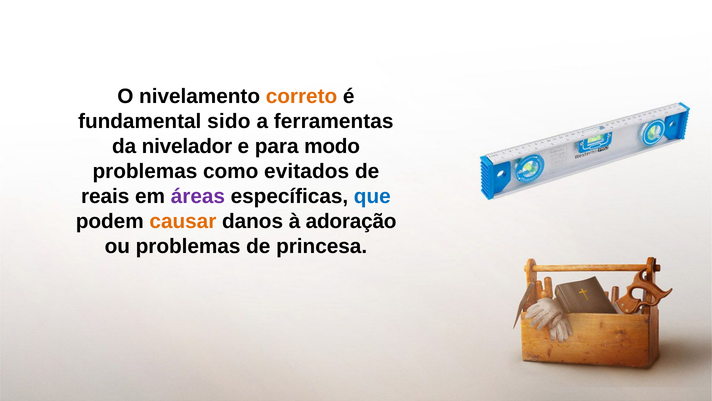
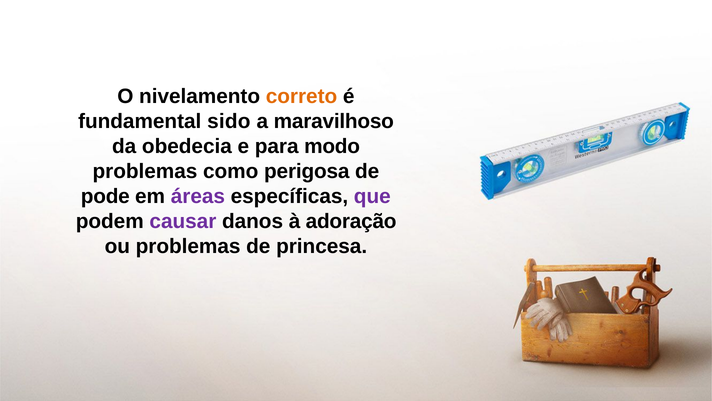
ferramentas: ferramentas -> maravilhoso
nivelador: nivelador -> obedecia
evitados: evitados -> perigosa
reais: reais -> pode
que colour: blue -> purple
causar colour: orange -> purple
